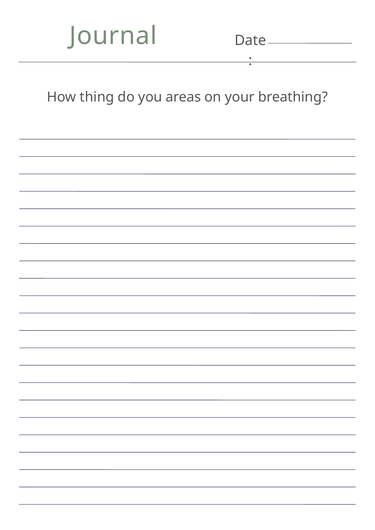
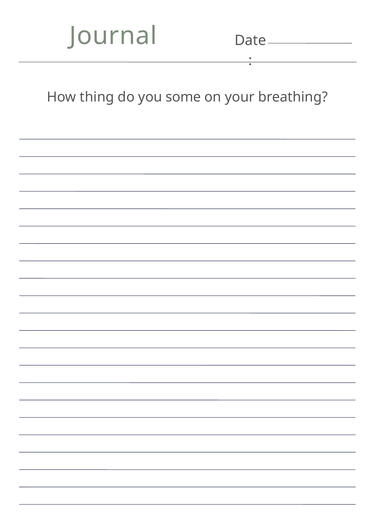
areas: areas -> some
